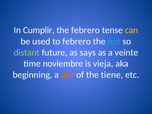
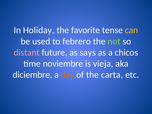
Cumplir: Cumplir -> Holiday
the febrero: febrero -> favorite
not colour: light blue -> light green
distant colour: light green -> pink
veinte: veinte -> chicos
beginning: beginning -> diciembre
tiene: tiene -> carta
